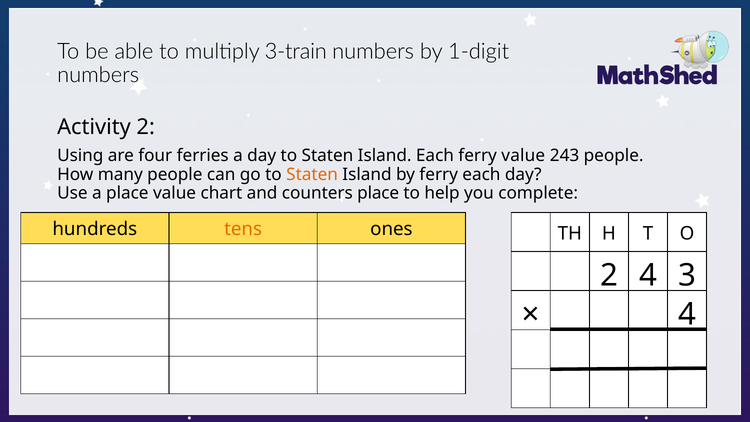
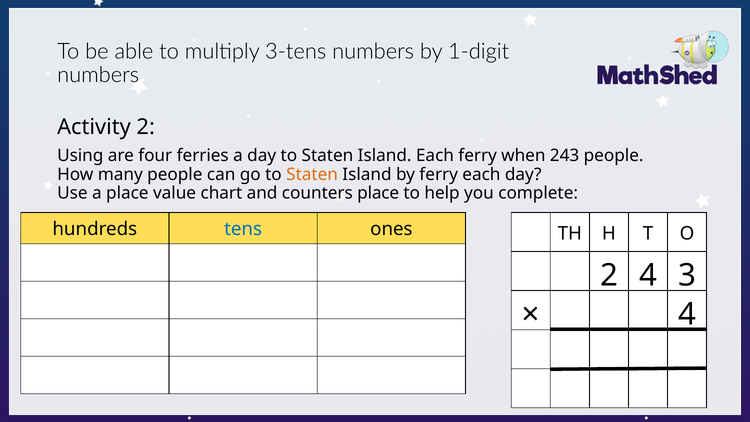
3-train: 3-train -> 3-tens
ferry value: value -> when
tens colour: orange -> blue
